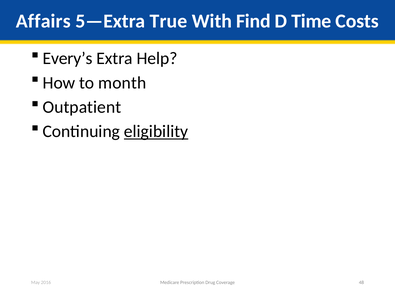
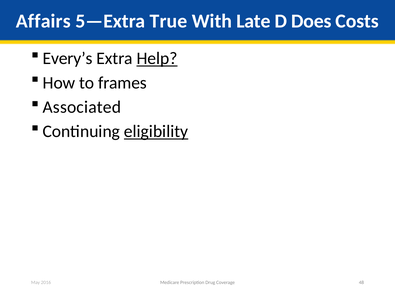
Find: Find -> Late
Time: Time -> Does
Help underline: none -> present
month: month -> frames
Outpatient: Outpatient -> Associated
